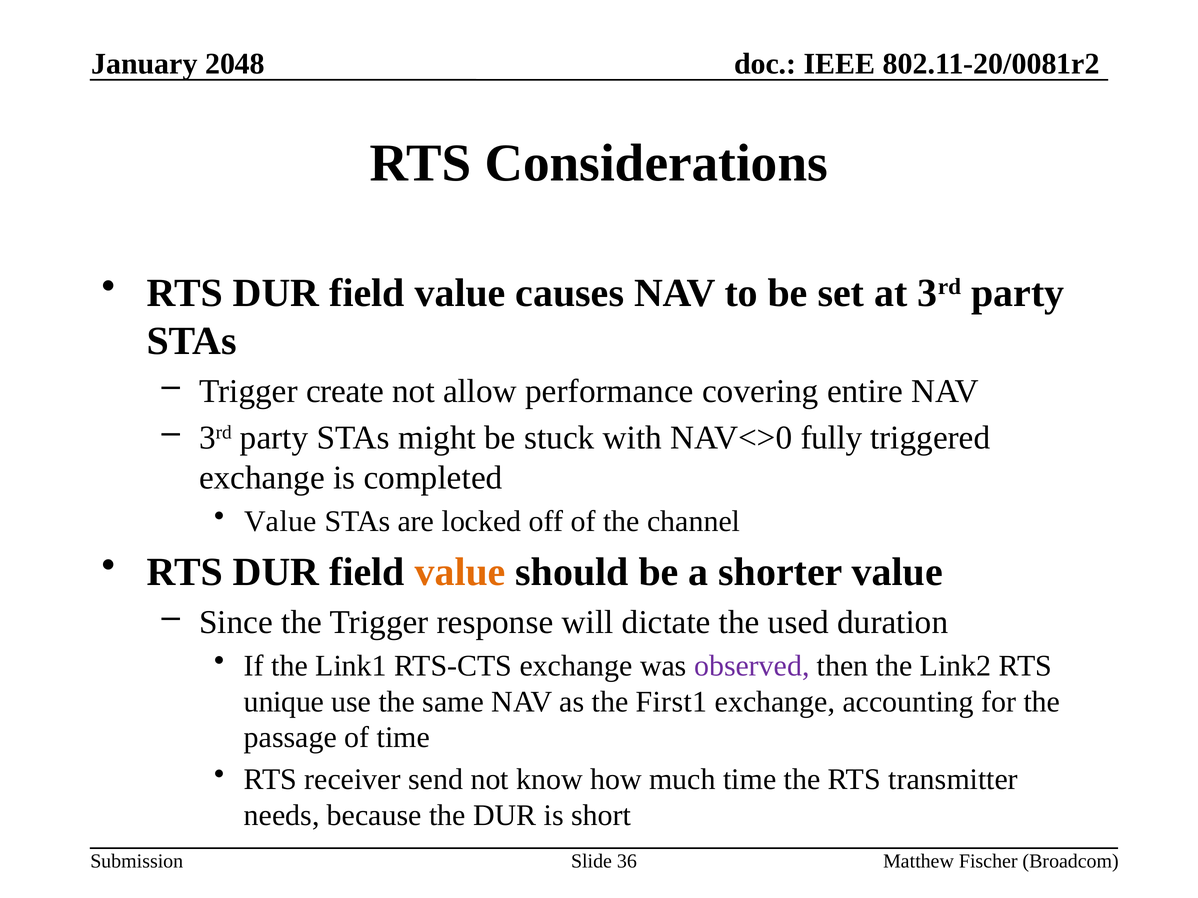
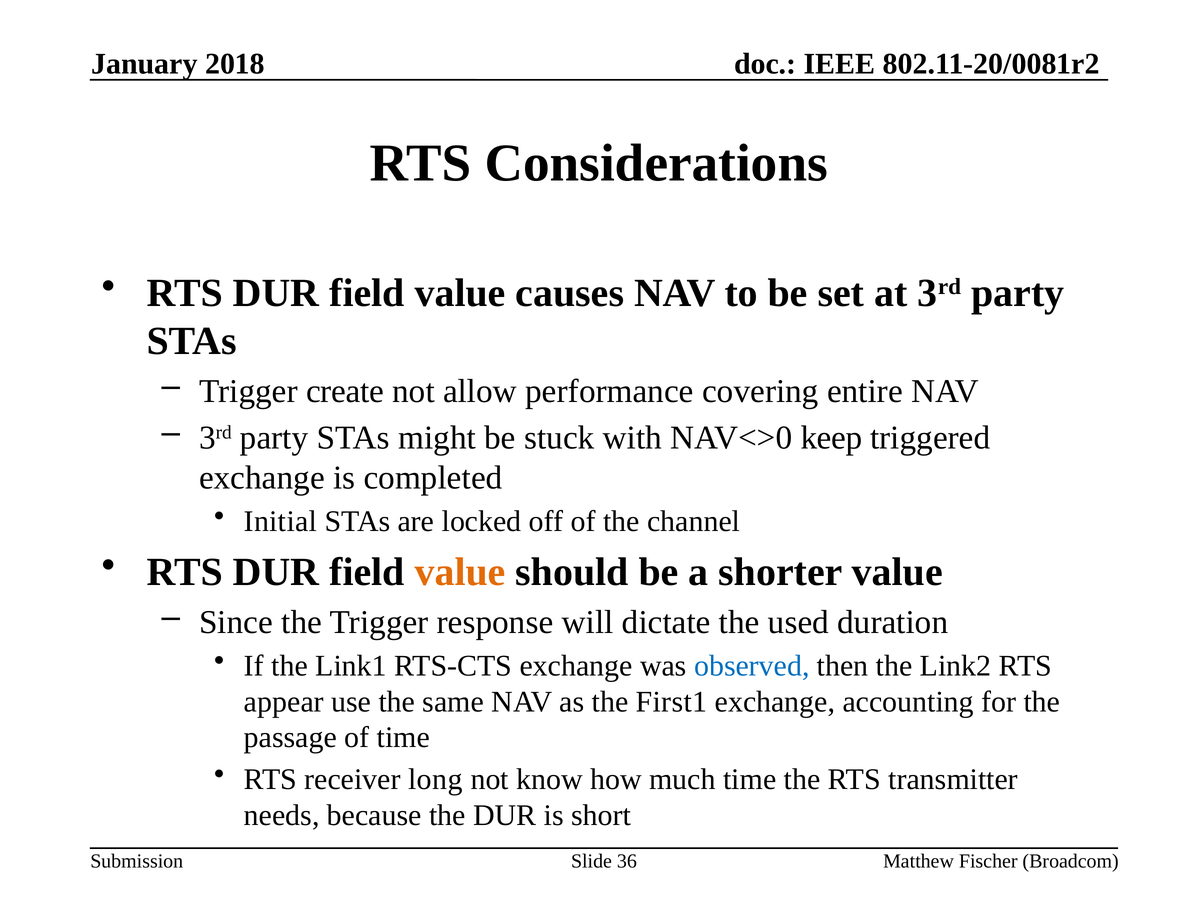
2048: 2048 -> 2018
fully: fully -> keep
Value at (280, 522): Value -> Initial
observed colour: purple -> blue
unique: unique -> appear
send: send -> long
